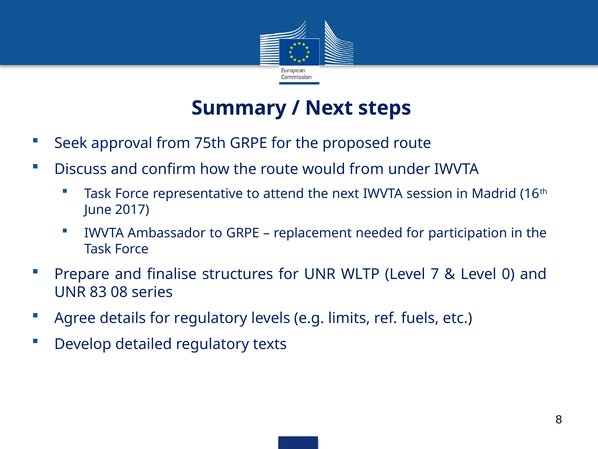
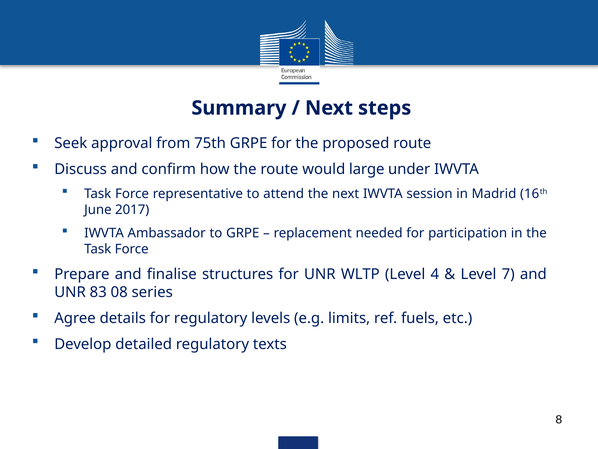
would from: from -> large
7: 7 -> 4
0: 0 -> 7
